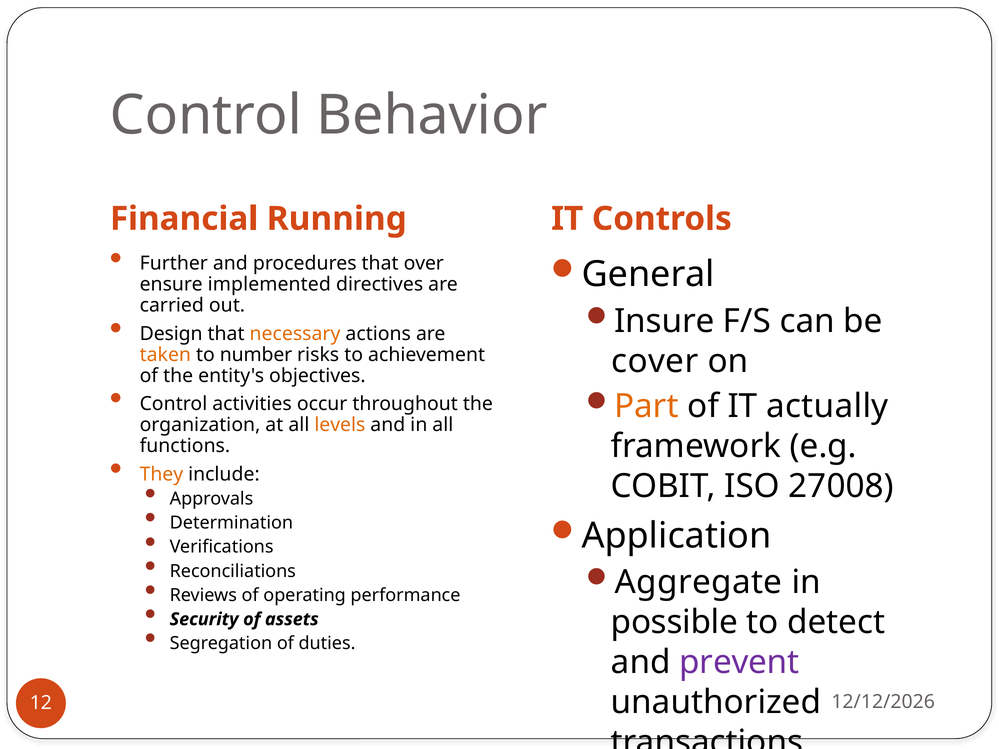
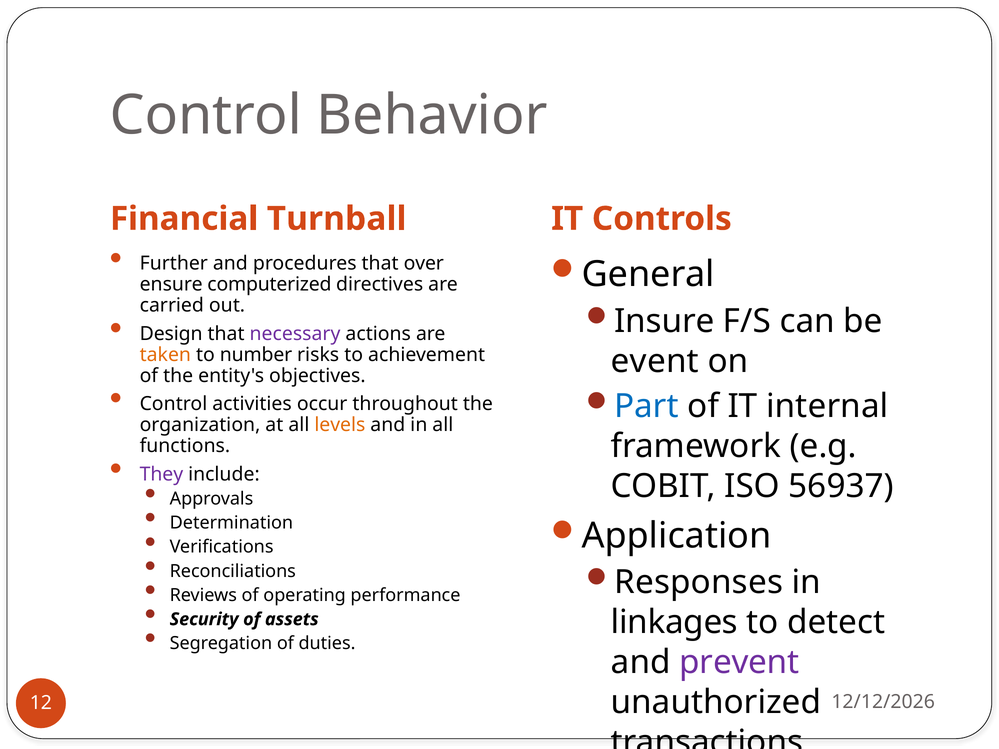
Running: Running -> Turnball
implemented: implemented -> computerized
necessary colour: orange -> purple
cover: cover -> event
Part colour: orange -> blue
actually: actually -> internal
They colour: orange -> purple
27008: 27008 -> 56937
Aggregate: Aggregate -> Responses
possible: possible -> linkages
